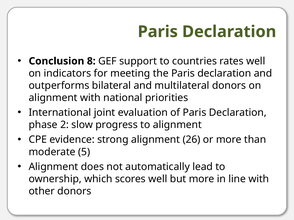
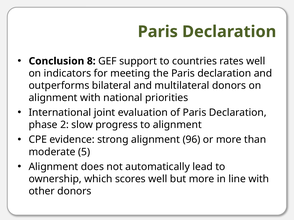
26: 26 -> 96
